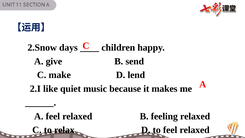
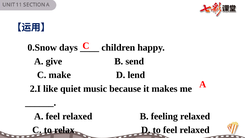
2.Snow: 2.Snow -> 0.Snow
